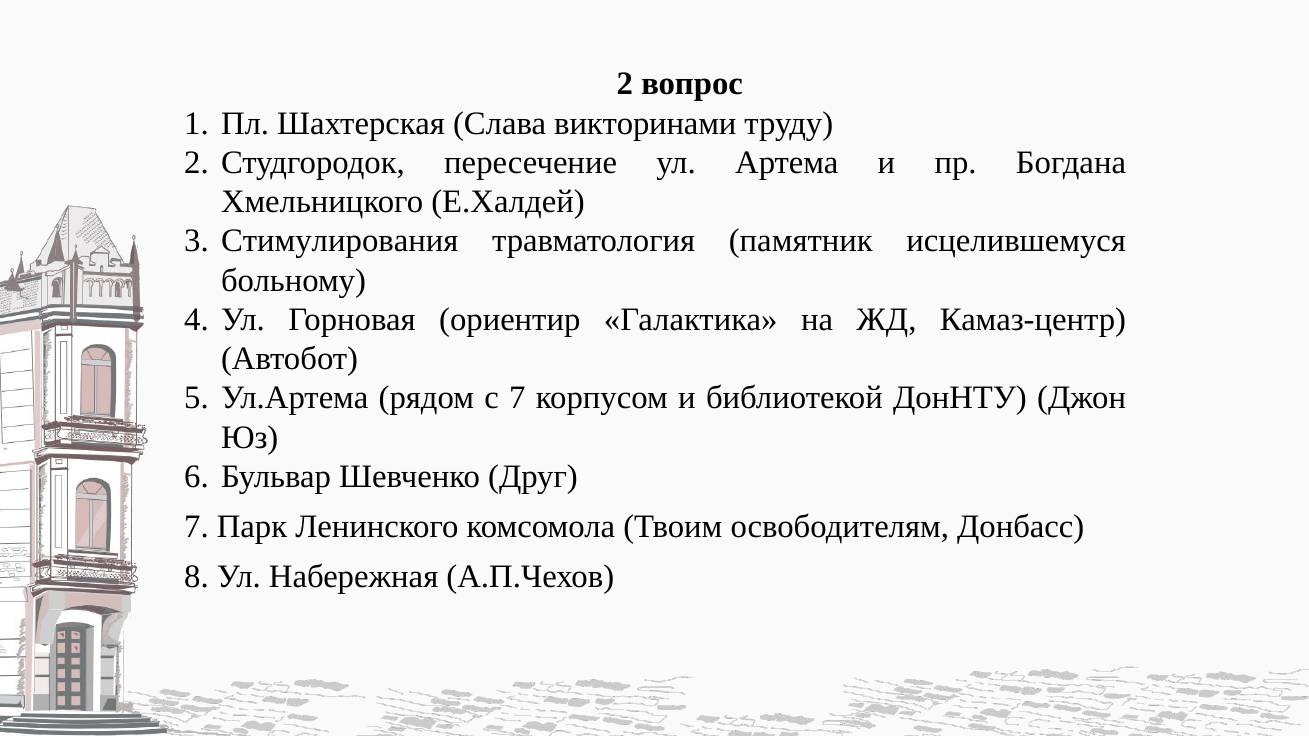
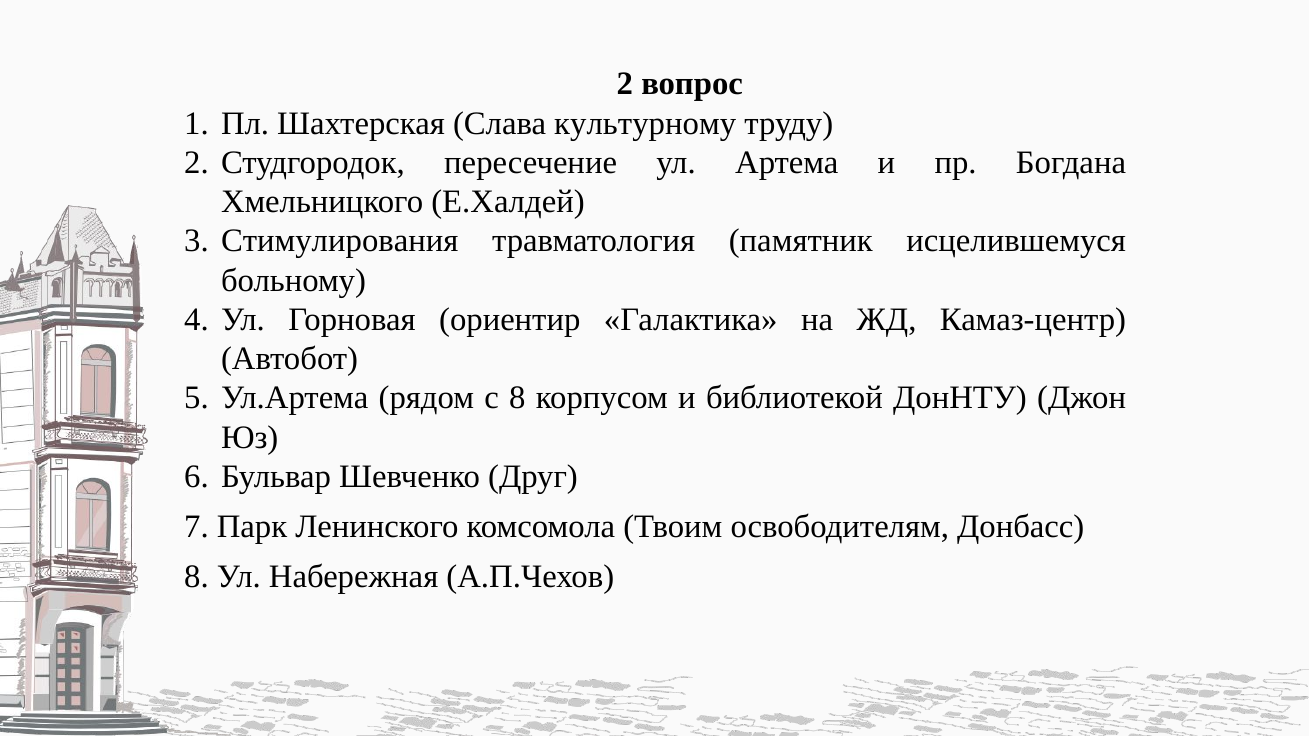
викторинами: викторинами -> культурному
с 7: 7 -> 8
